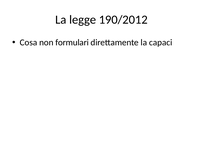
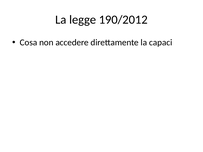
formulari: formulari -> accedere
